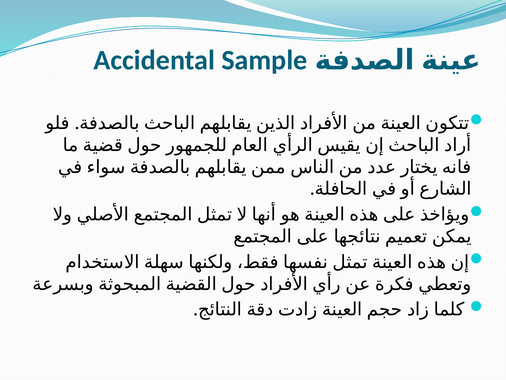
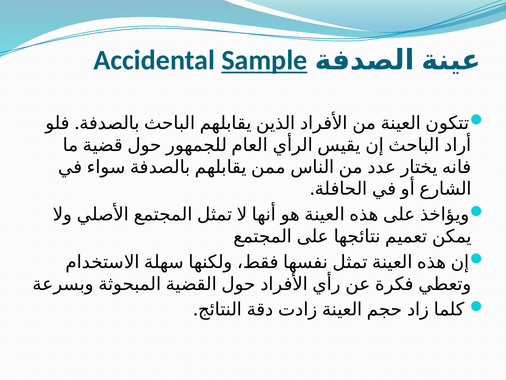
Sample underline: none -> present
